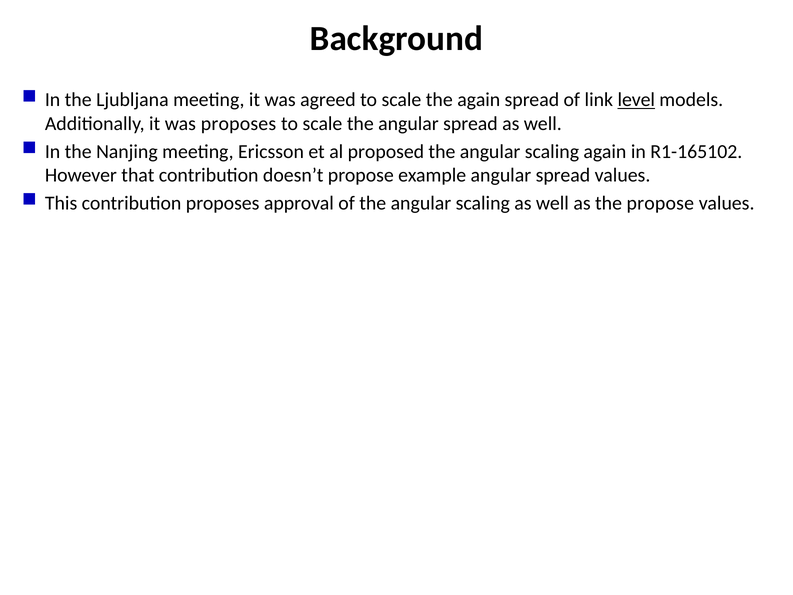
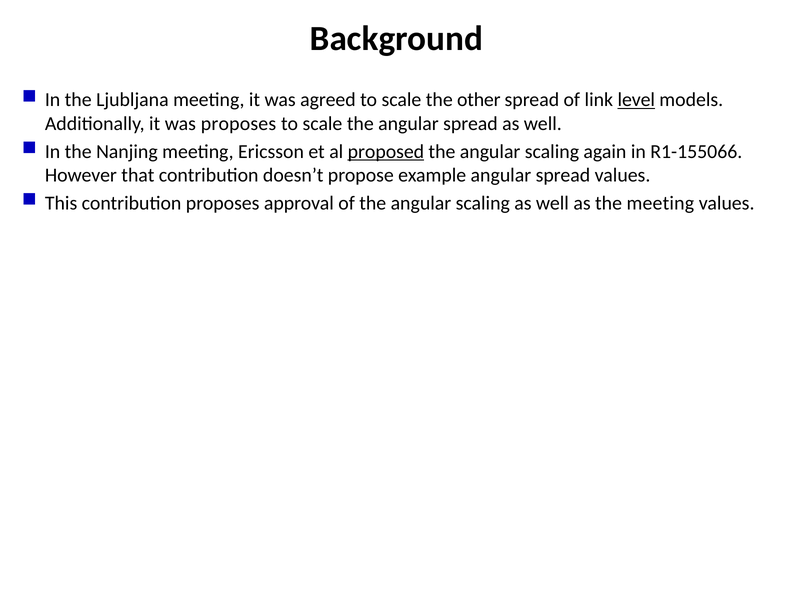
the again: again -> other
proposed underline: none -> present
R1-165102: R1-165102 -> R1-155066
the propose: propose -> meeting
